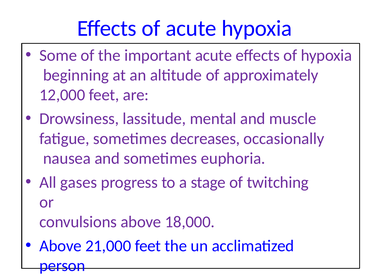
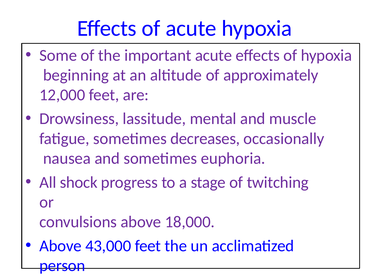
gases: gases -> shock
21,000: 21,000 -> 43,000
